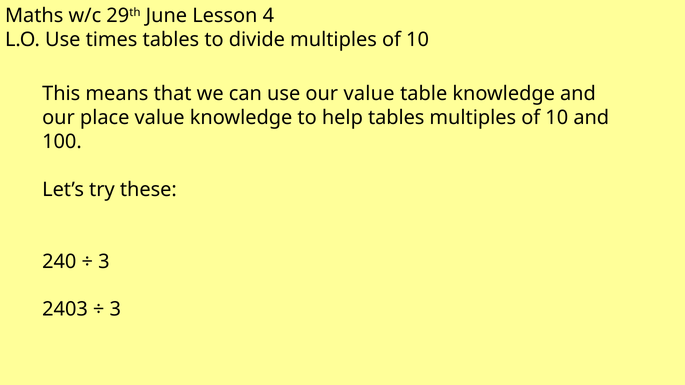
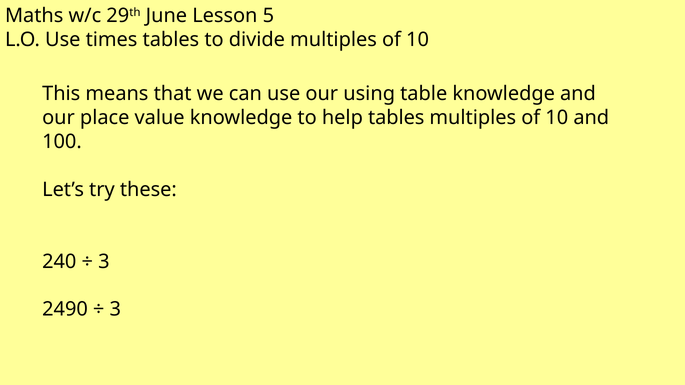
4: 4 -> 5
our value: value -> using
2403: 2403 -> 2490
